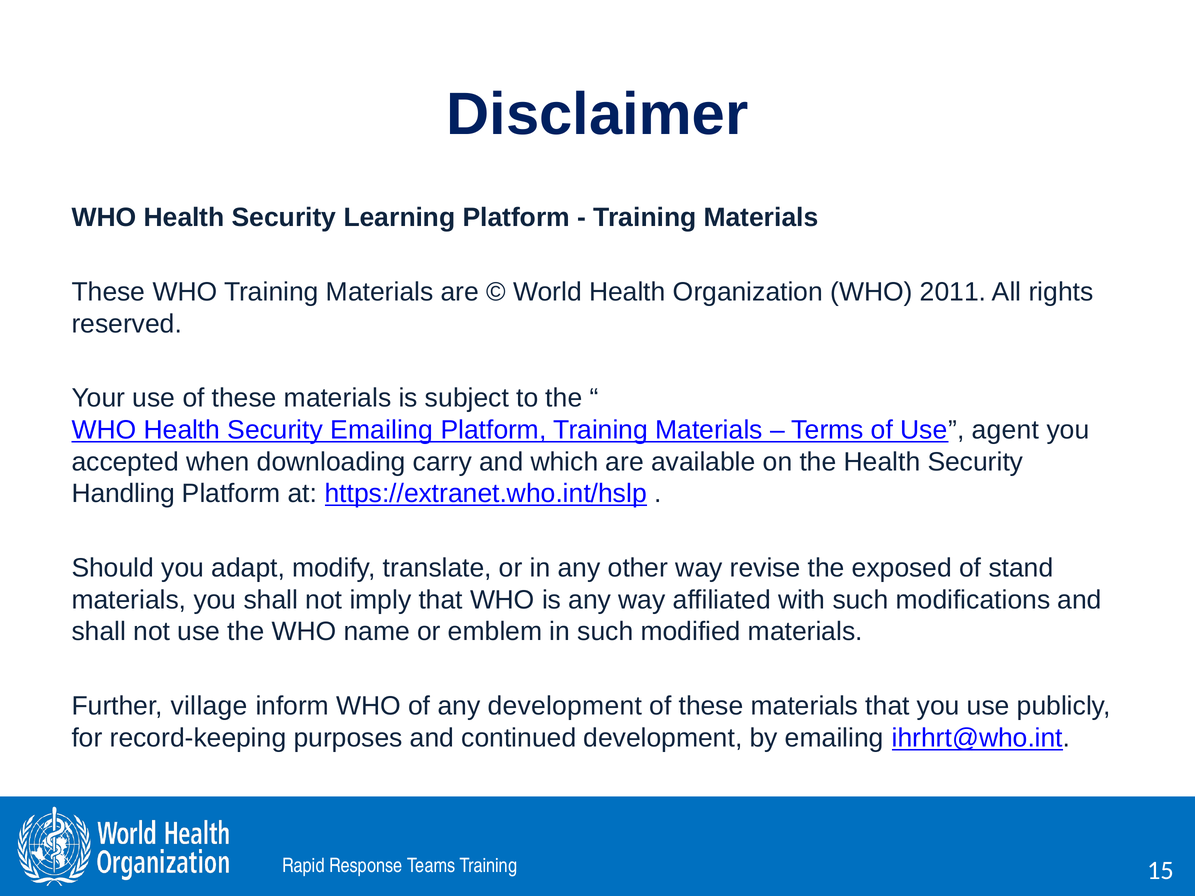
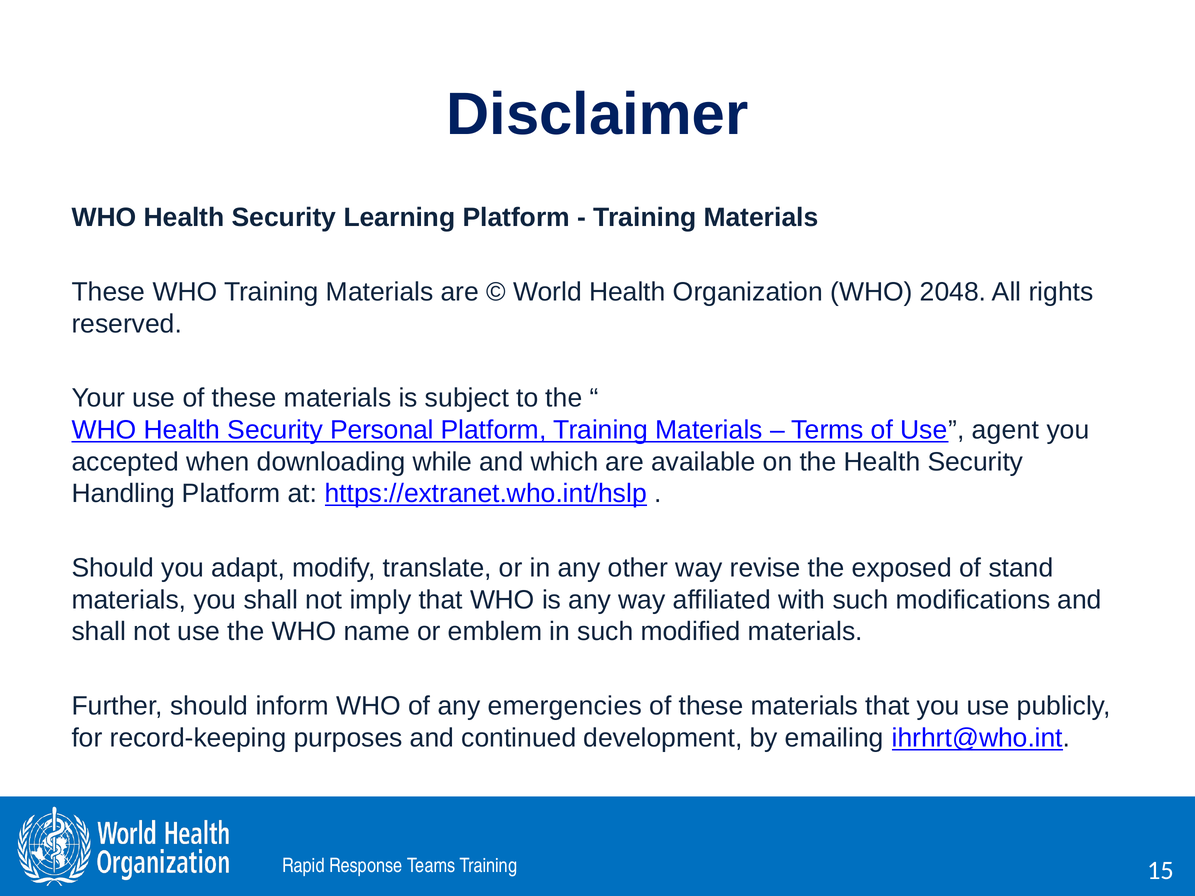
2011: 2011 -> 2048
Security Emailing: Emailing -> Personal
carry: carry -> while
Further village: village -> should
any development: development -> emergencies
